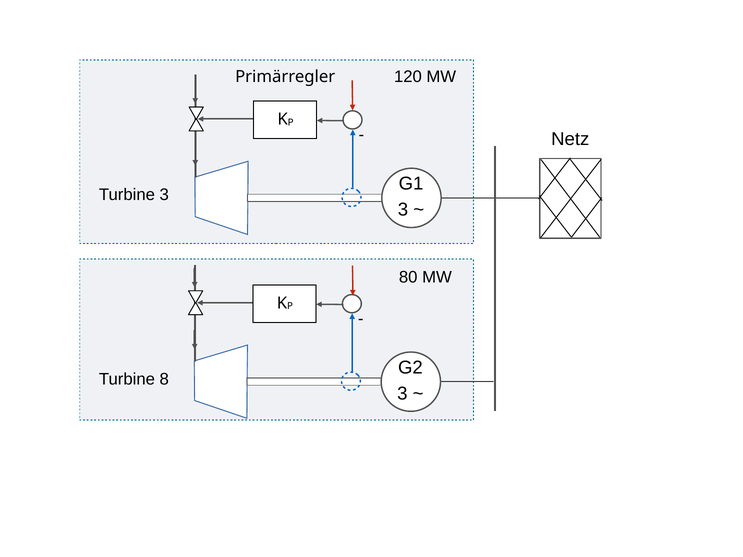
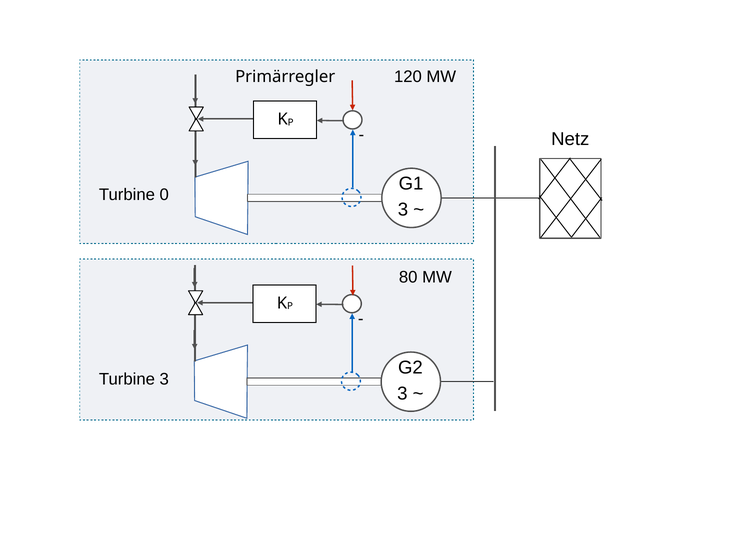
Turbine 3: 3 -> 0
Turbine 8: 8 -> 3
